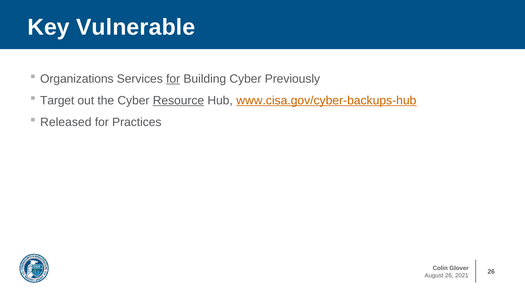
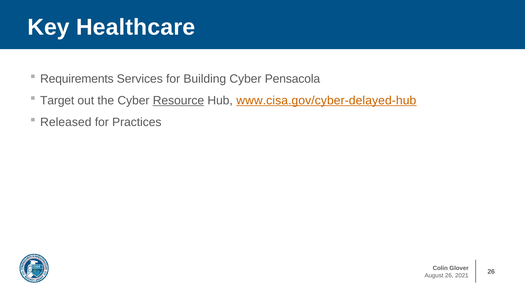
Vulnerable: Vulnerable -> Healthcare
Organizations: Organizations -> Requirements
for at (173, 79) underline: present -> none
Previously: Previously -> Pensacola
www.cisa.gov/cyber-backups-hub: www.cisa.gov/cyber-backups-hub -> www.cisa.gov/cyber-delayed-hub
